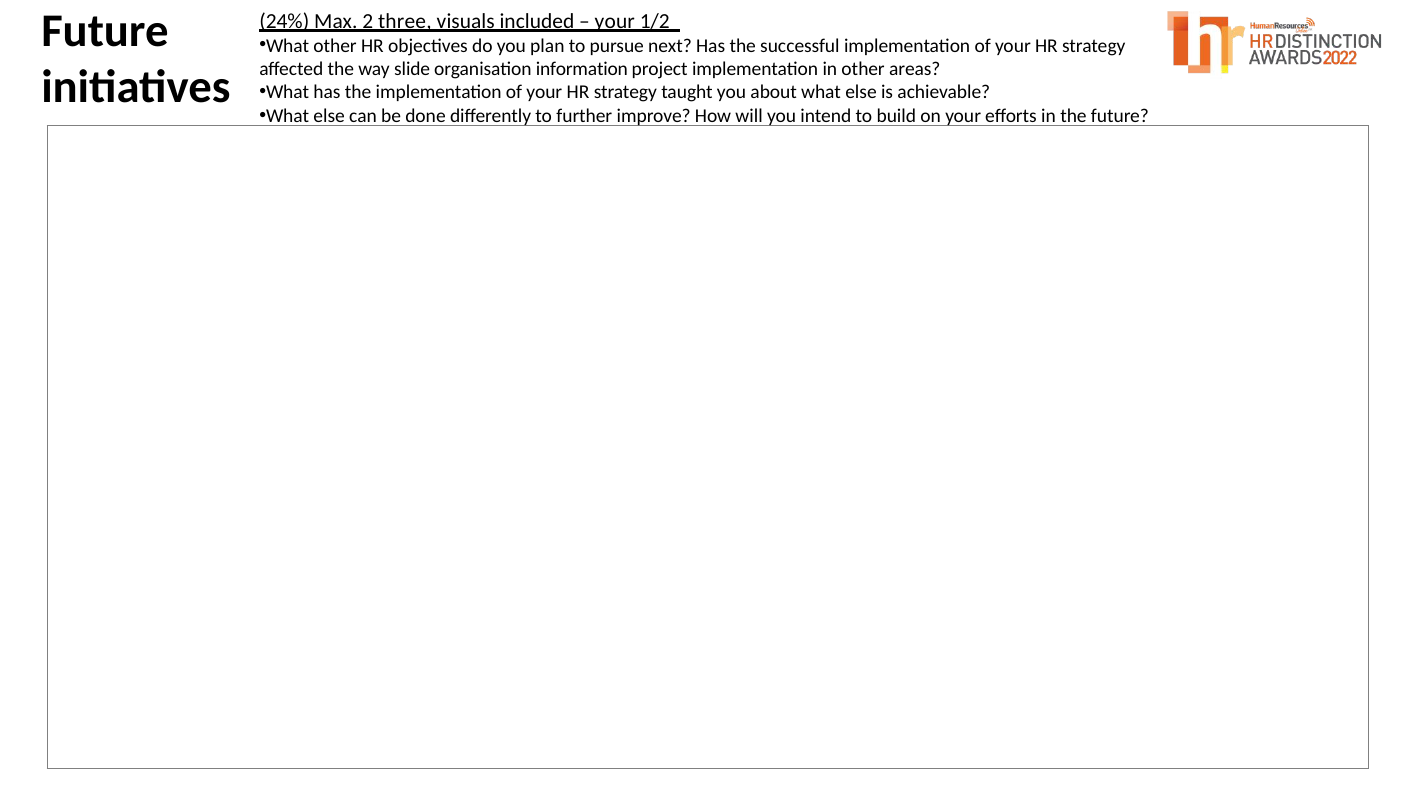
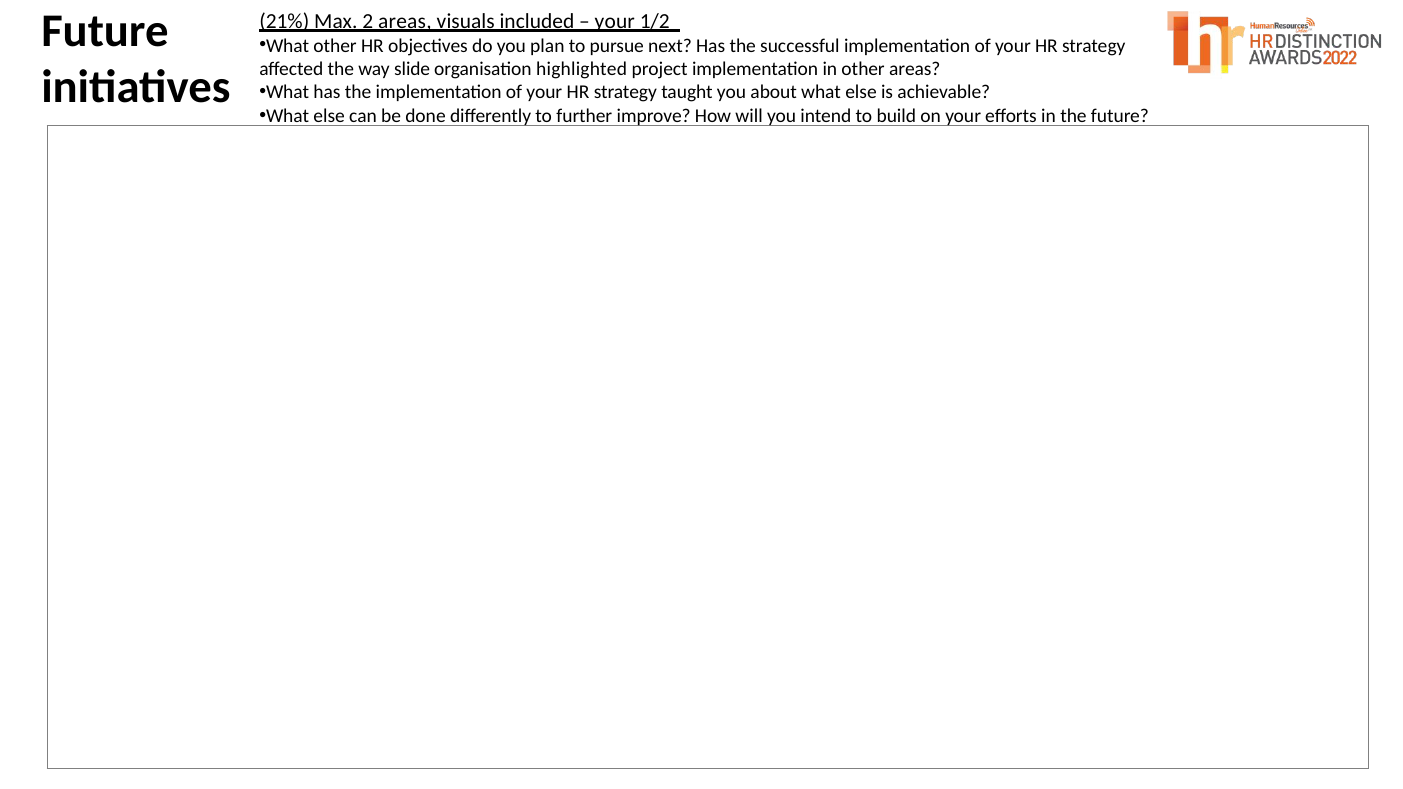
24%: 24% -> 21%
2 three: three -> areas
information: information -> highlighted
